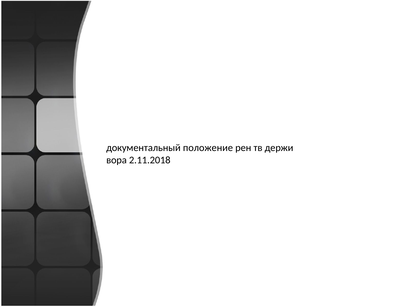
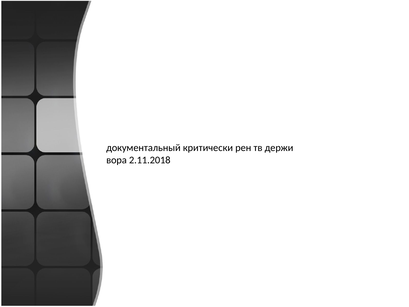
положение: положение -> критически
